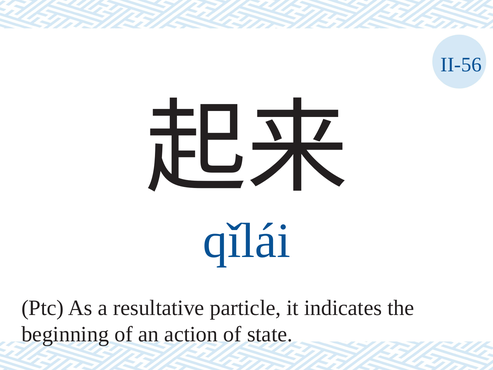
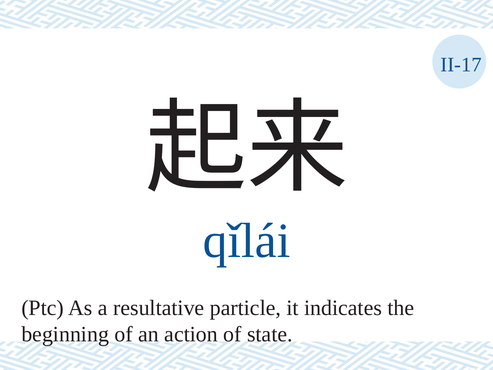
II-56: II-56 -> II-17
